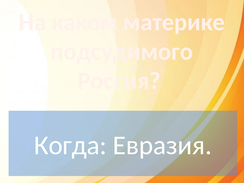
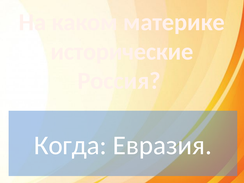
подсудимого: подсудимого -> исторические
